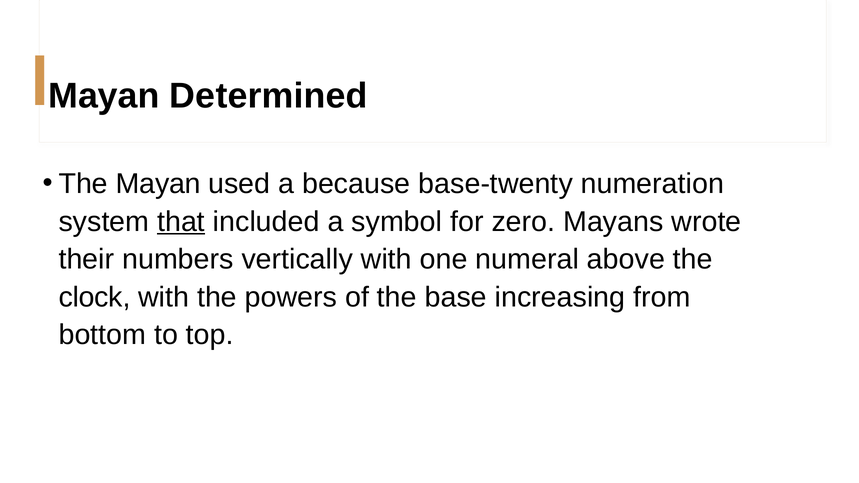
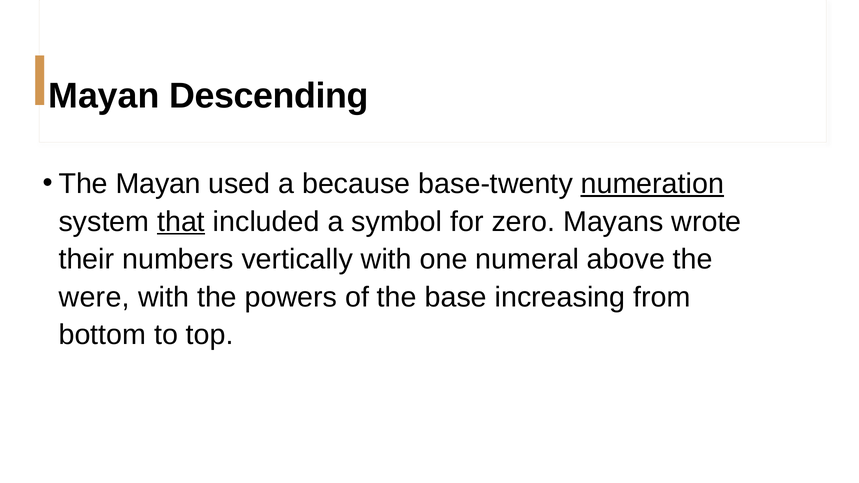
Determined: Determined -> Descending
numeration underline: none -> present
clock: clock -> were
